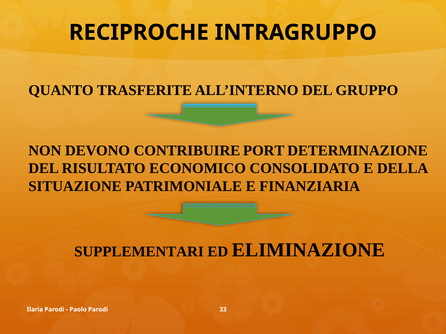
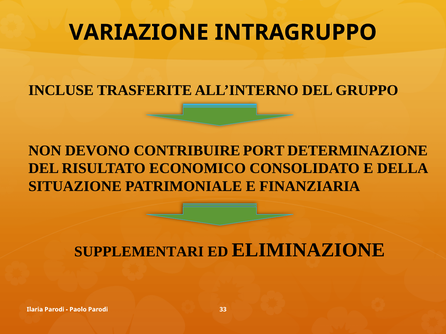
RECIPROCHE: RECIPROCHE -> VARIAZIONE
QUANTO: QUANTO -> INCLUSE
